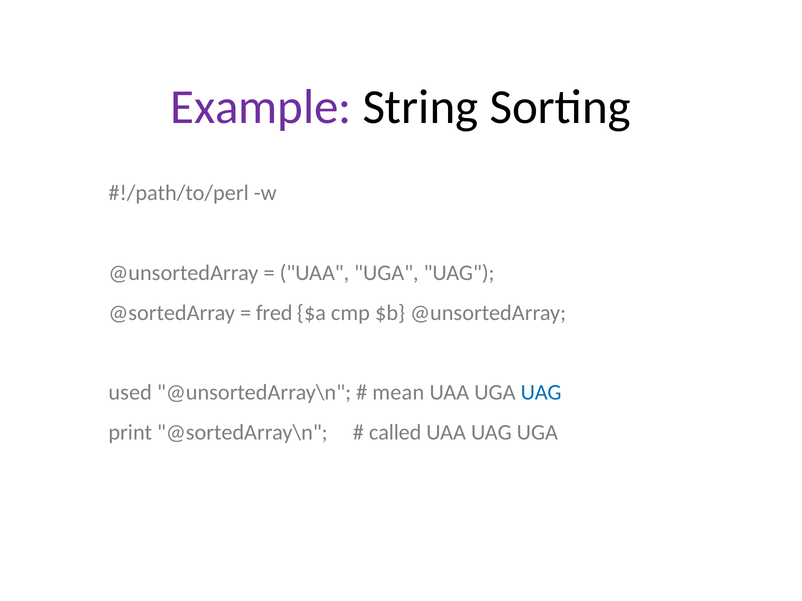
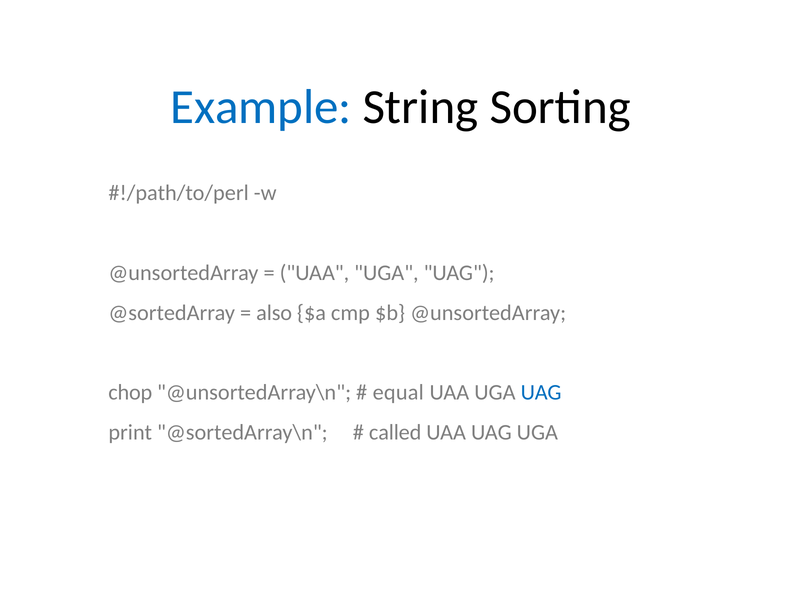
Example colour: purple -> blue
fred: fred -> also
used: used -> chop
mean: mean -> equal
